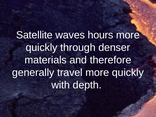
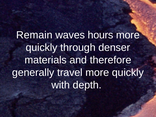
Satellite: Satellite -> Remain
